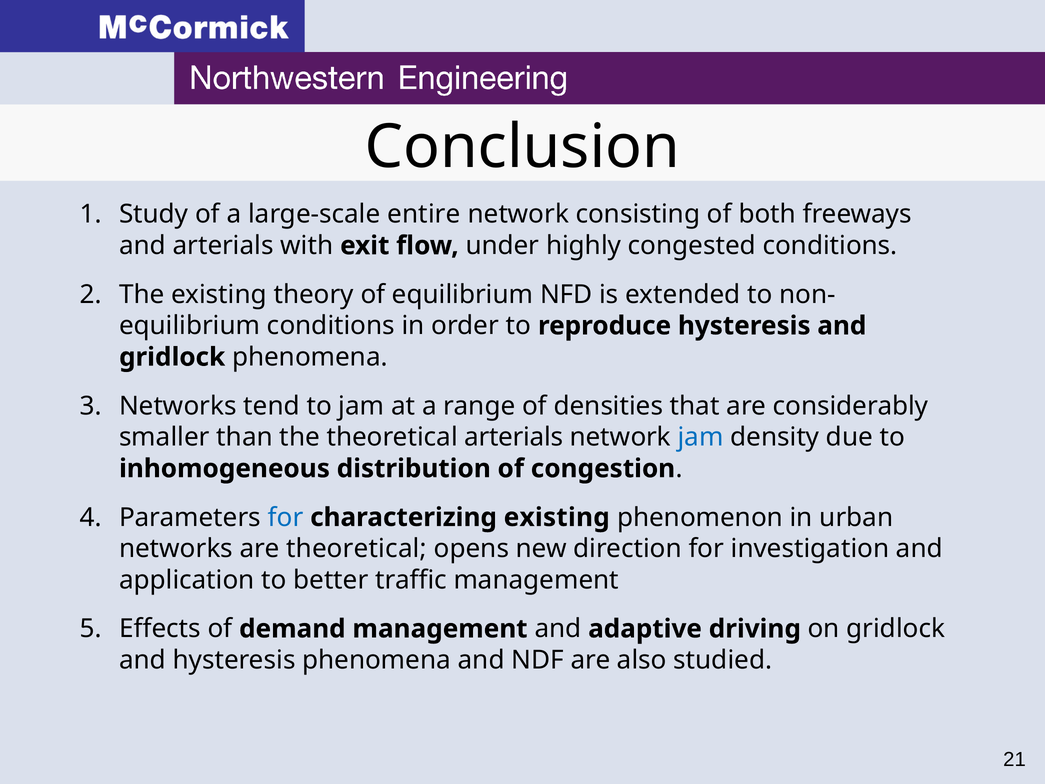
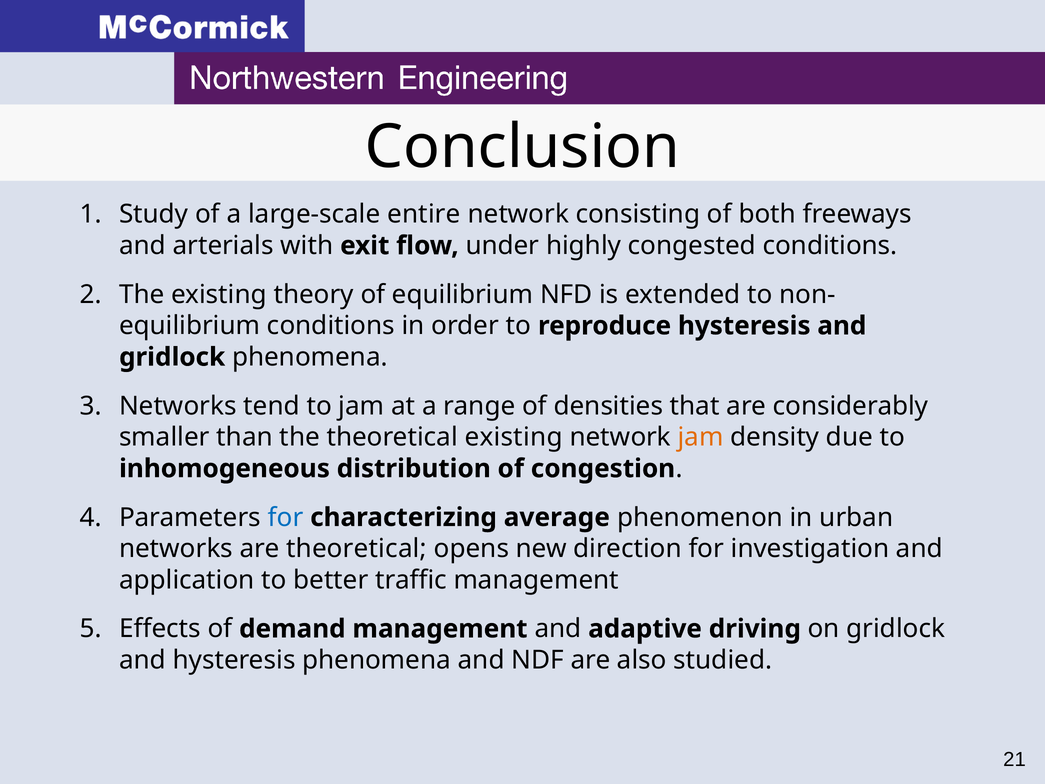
theoretical arterials: arterials -> existing
jam at (701, 437) colour: blue -> orange
characterizing existing: existing -> average
